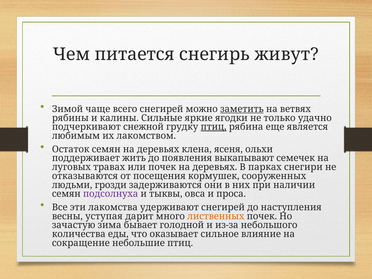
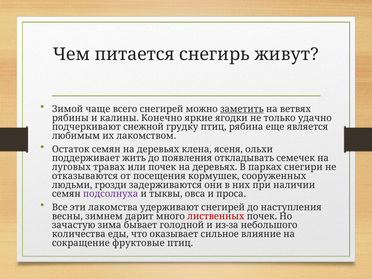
Сильные: Сильные -> Конечно
птиц at (214, 127) underline: present -> none
выкапывают: выкапывают -> откладывать
уступая: уступая -> зимнем
лиственных colour: orange -> red
небольшие: небольшие -> фруктовые
